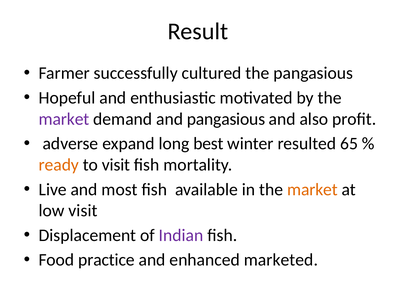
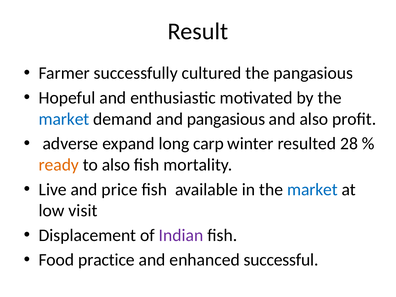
market at (64, 119) colour: purple -> blue
best: best -> carp
65: 65 -> 28
to visit: visit -> also
most: most -> price
market at (312, 189) colour: orange -> blue
marketed: marketed -> successful
